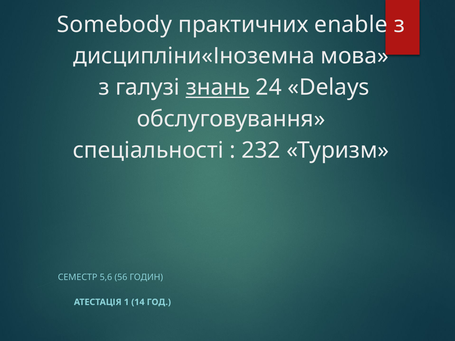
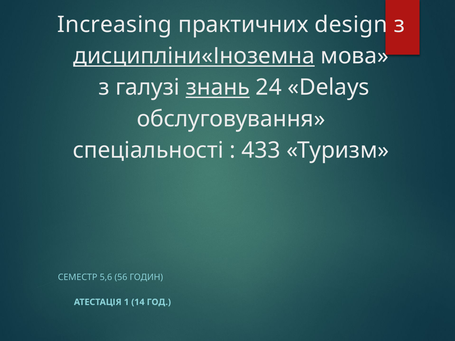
Somebody: Somebody -> Increasing
enable: enable -> design
дисципліни«Іноземна underline: none -> present
232: 232 -> 433
